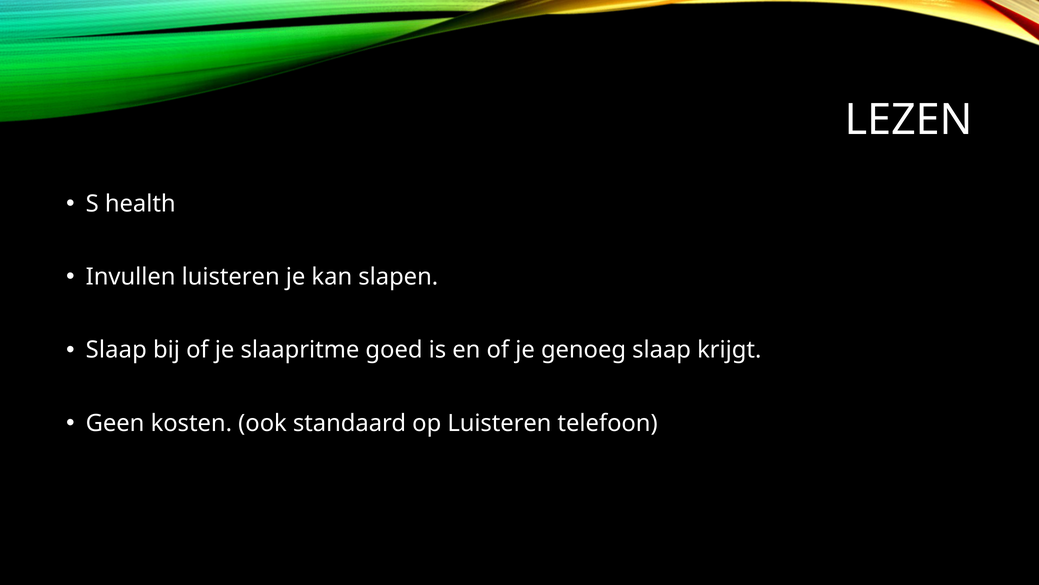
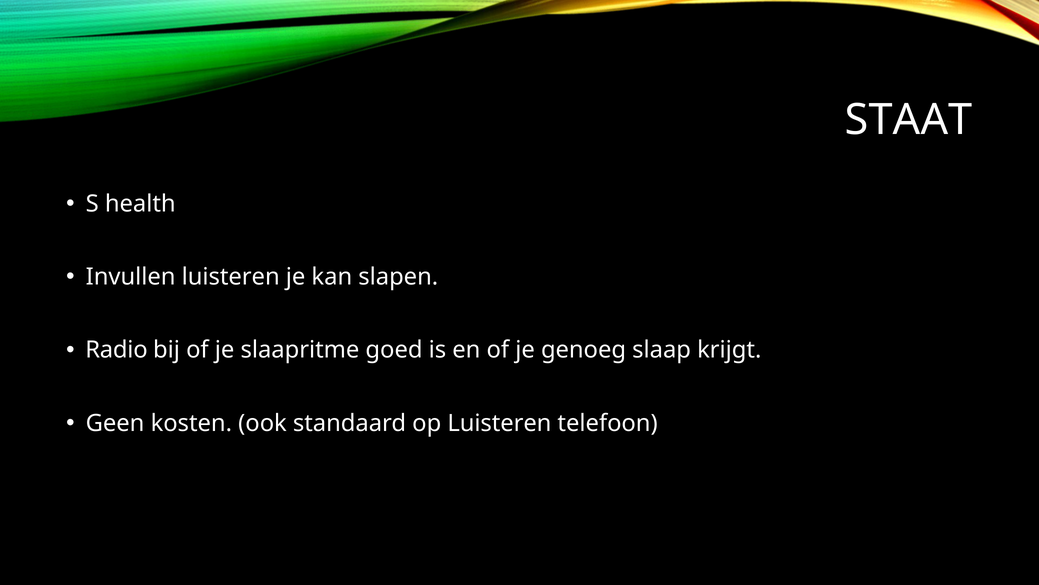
LEZEN: LEZEN -> STAAT
Slaap at (116, 350): Slaap -> Radio
